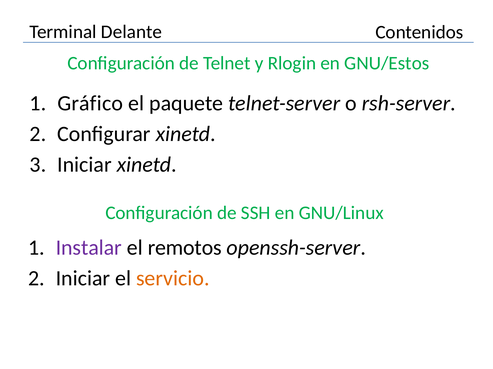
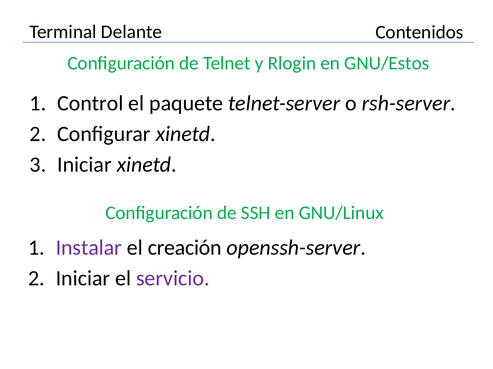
Gráfico: Gráfico -> Control
remotos: remotos -> creación
servicio colour: orange -> purple
